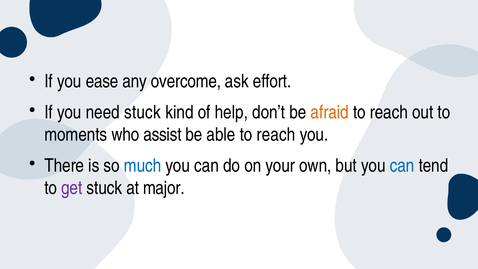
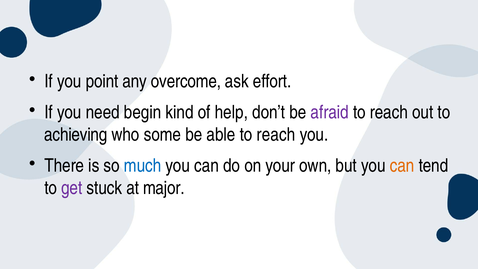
ease: ease -> point
need stuck: stuck -> begin
afraid colour: orange -> purple
moments: moments -> achieving
assist: assist -> some
can at (402, 165) colour: blue -> orange
